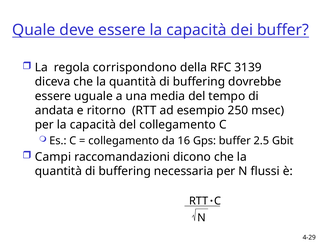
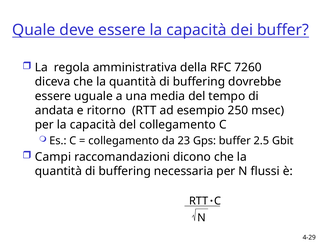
corrispondono: corrispondono -> amministrativa
3139: 3139 -> 7260
16: 16 -> 23
